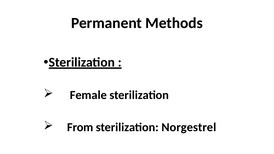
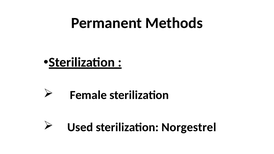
From: From -> Used
